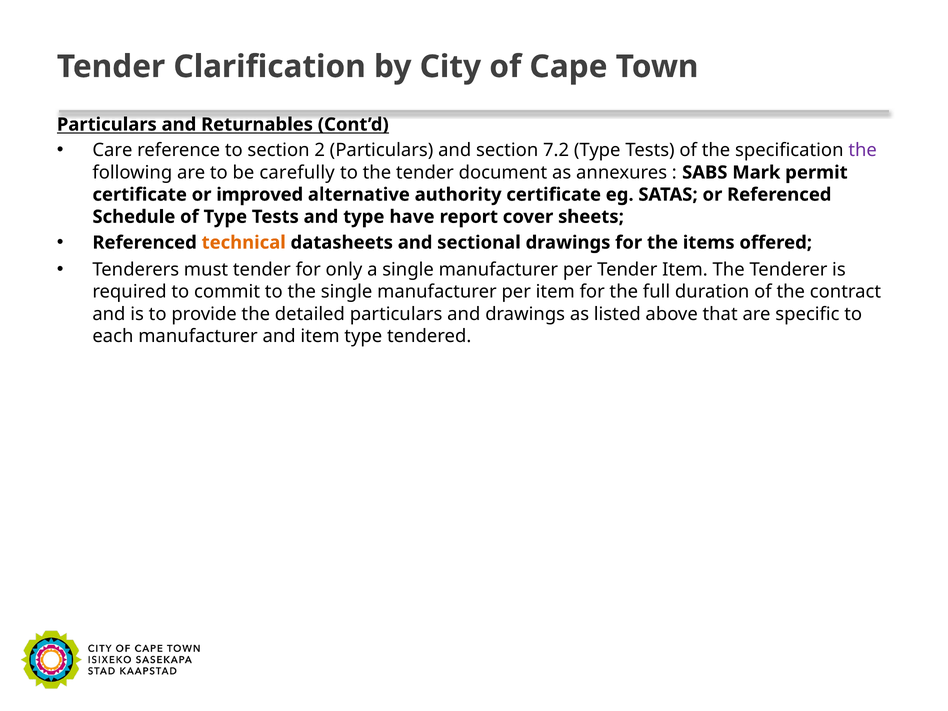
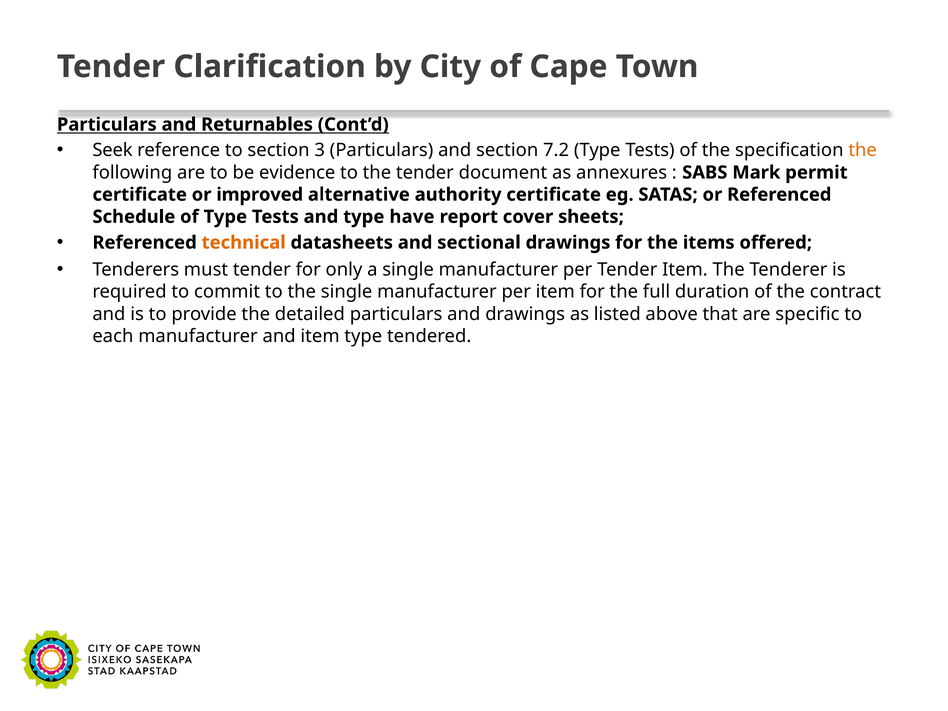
Care: Care -> Seek
2: 2 -> 3
the at (863, 150) colour: purple -> orange
carefully: carefully -> evidence
